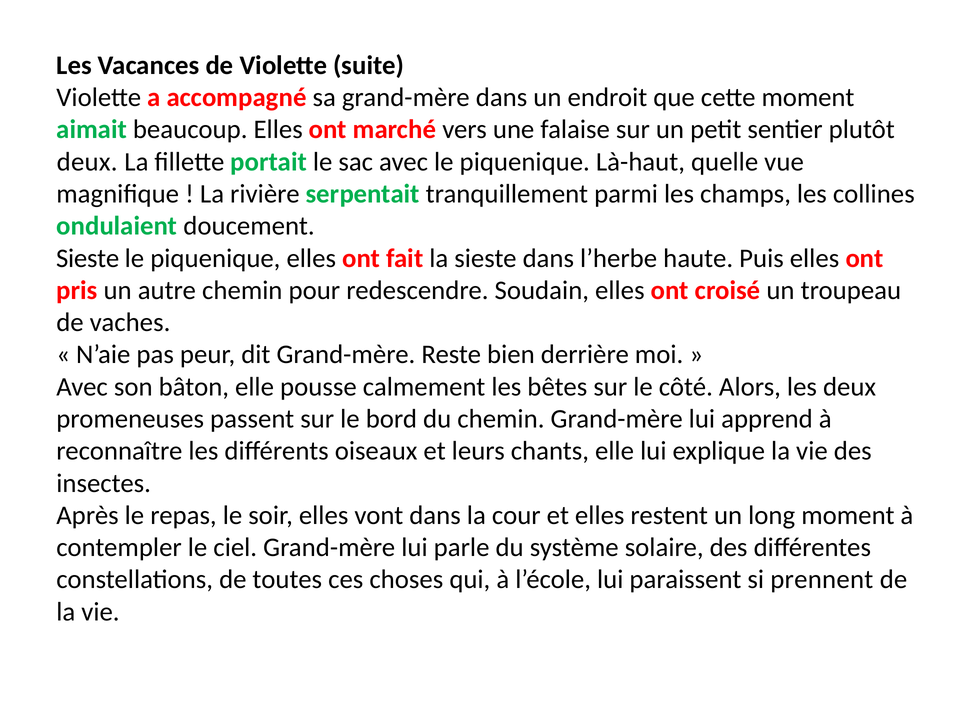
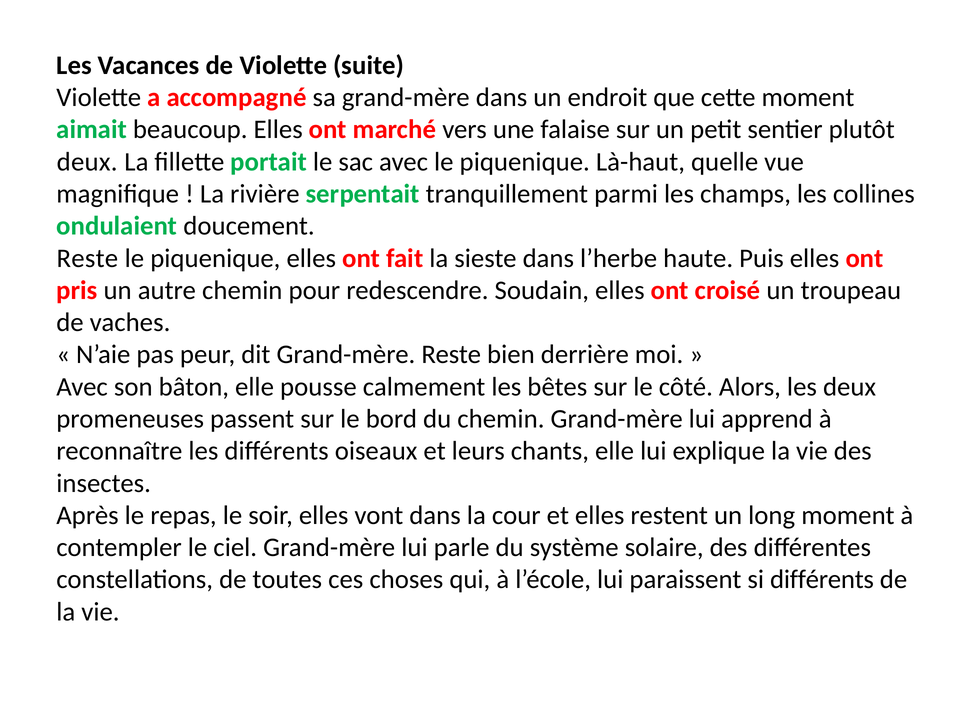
Sieste at (88, 258): Sieste -> Reste
si prennent: prennent -> différents
